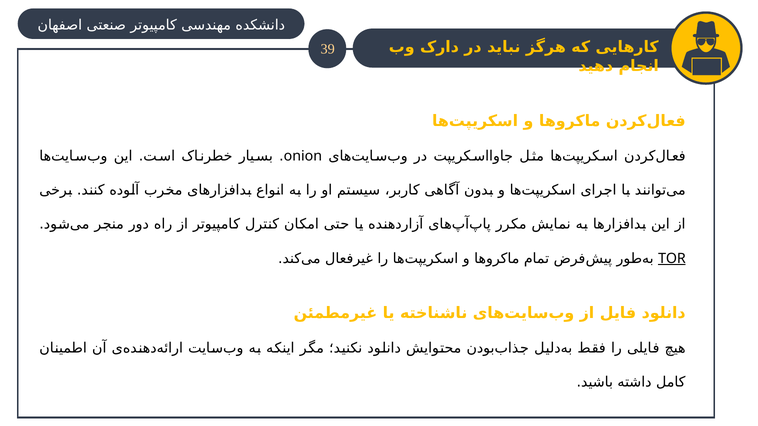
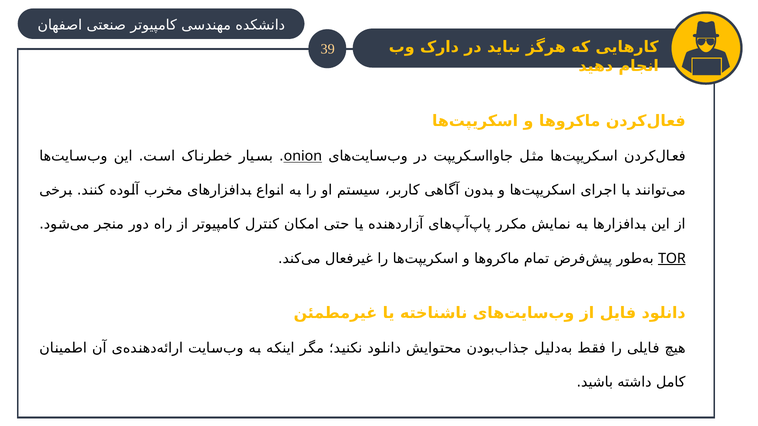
onion underline: none -> present
